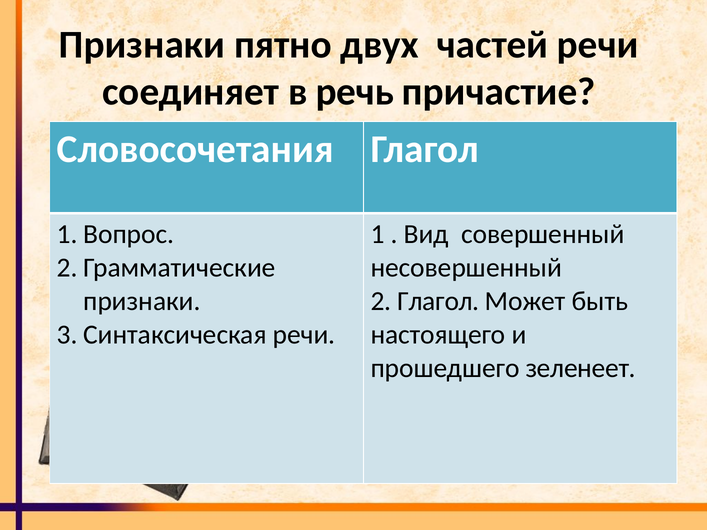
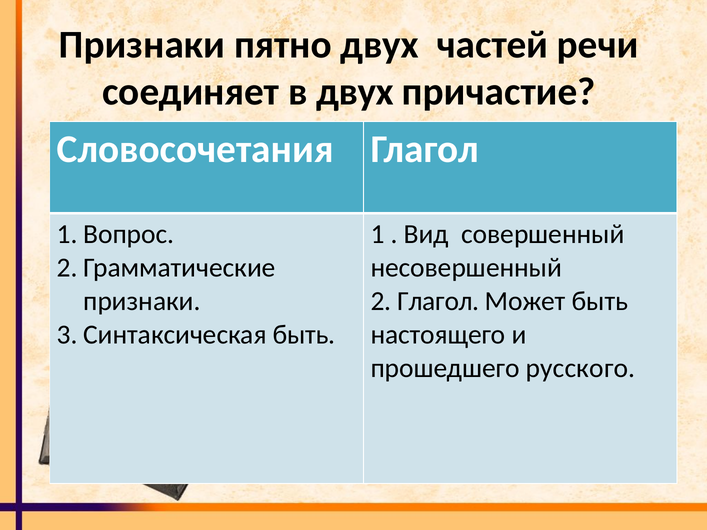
в речь: речь -> двух
речи at (304, 335): речи -> быть
зеленеет: зеленеет -> русского
